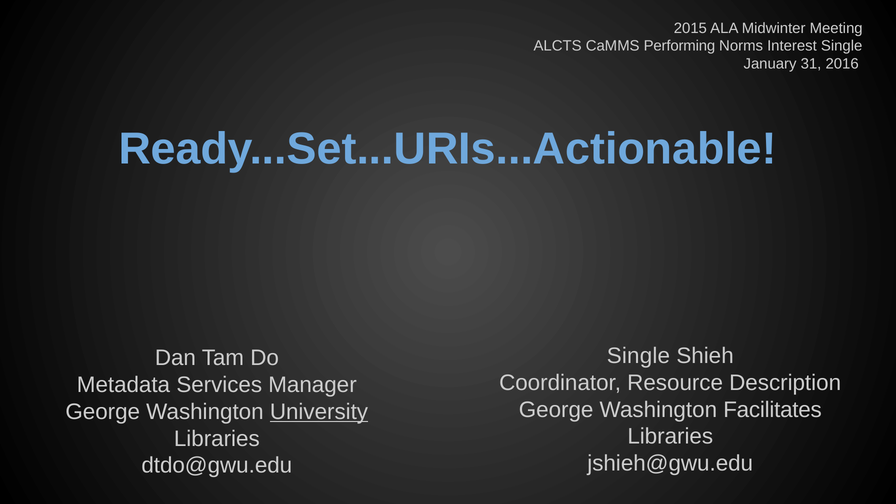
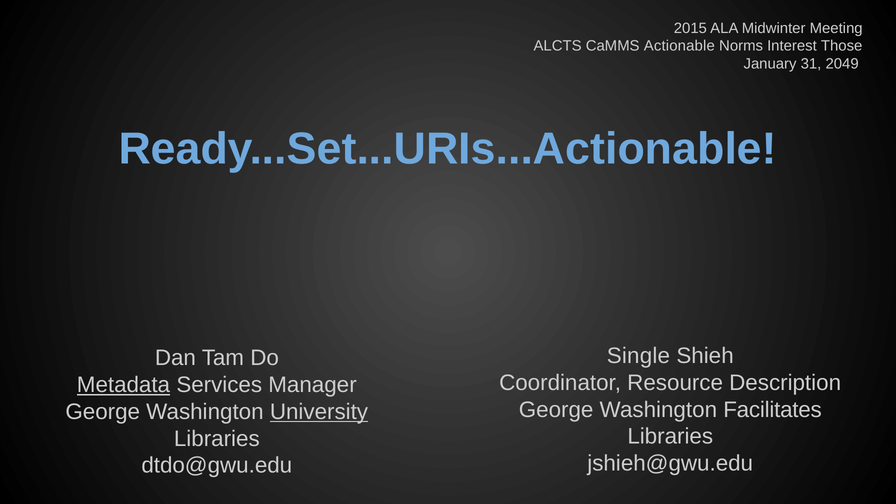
Performing: Performing -> Actionable
Interest Single: Single -> Those
2016: 2016 -> 2049
Metadata underline: none -> present
